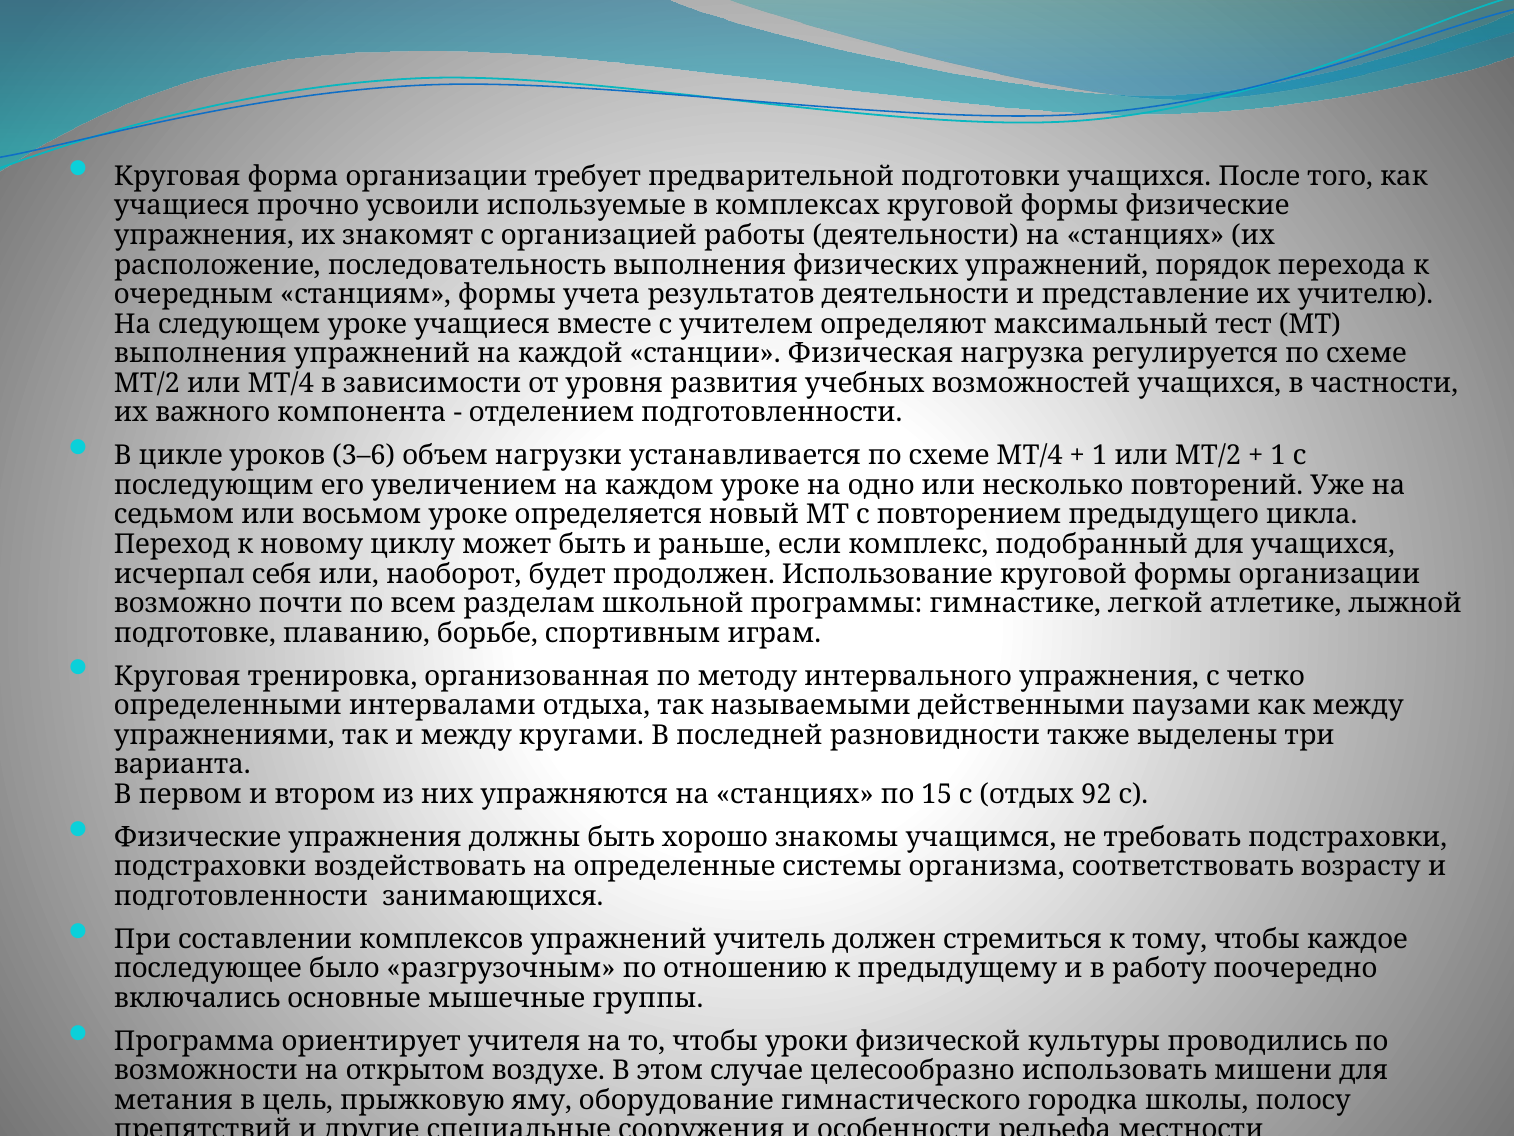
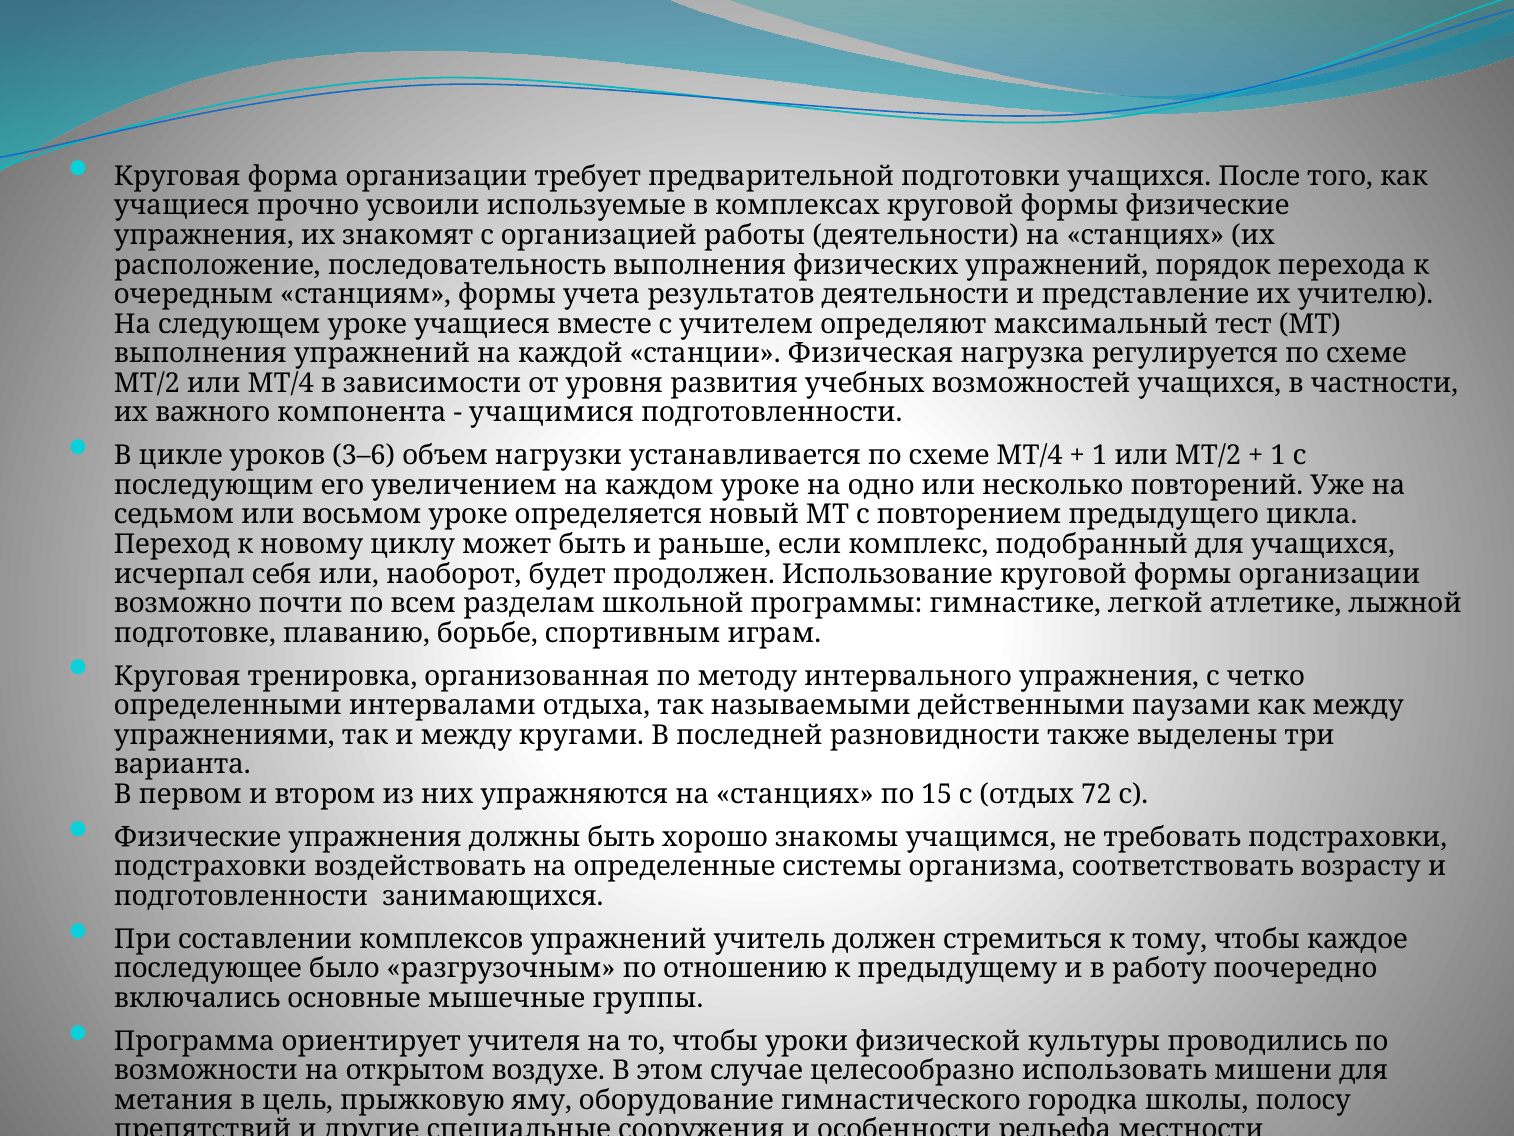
отделением: отделением -> учащимися
92: 92 -> 72
